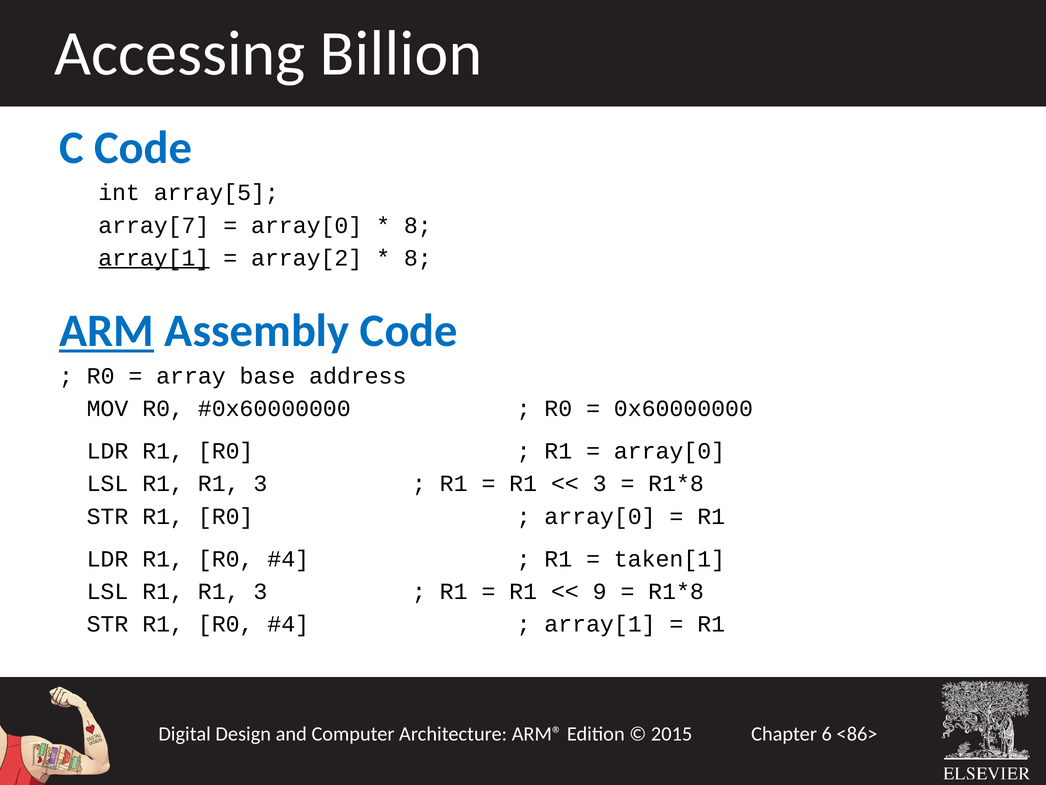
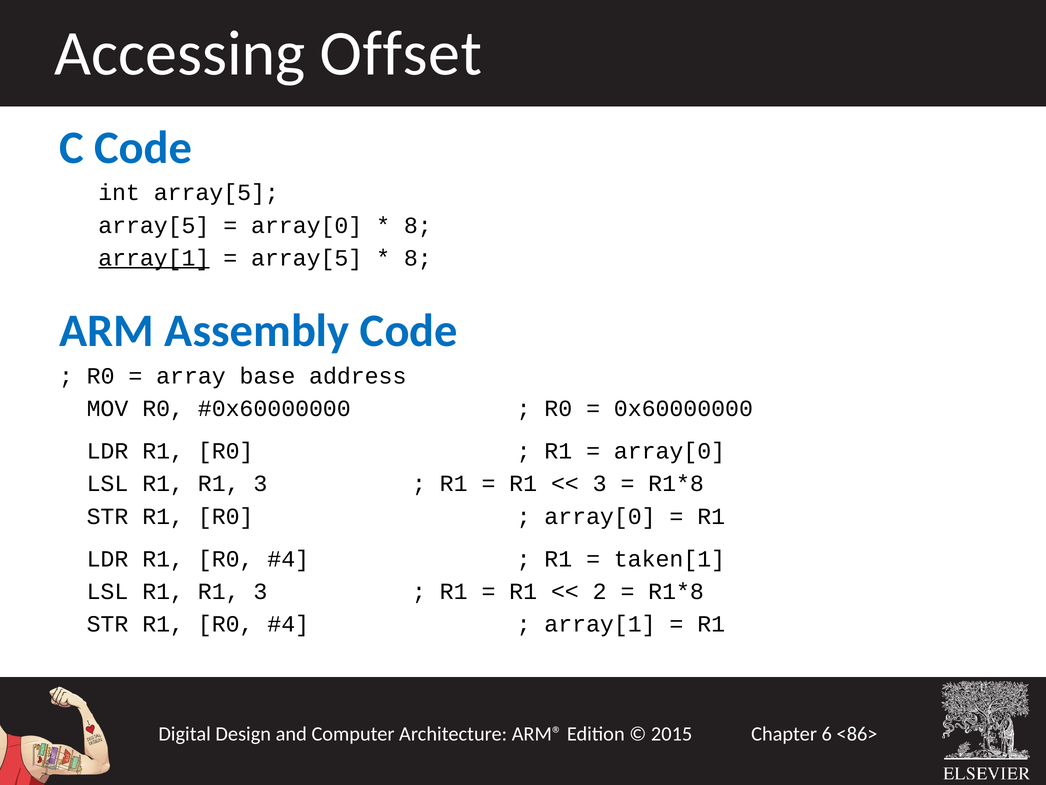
Billion: Billion -> Offset
array[7 at (154, 225): array[7 -> array[5
array[2 at (307, 258): array[2 -> array[5
ARM underline: present -> none
9: 9 -> 2
